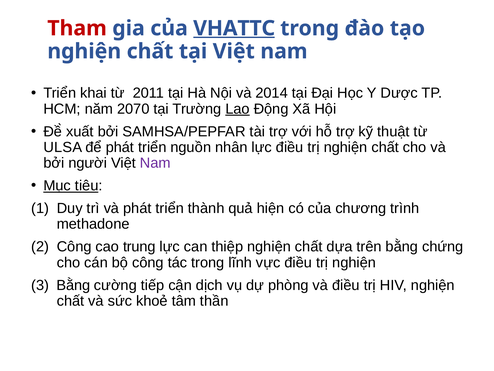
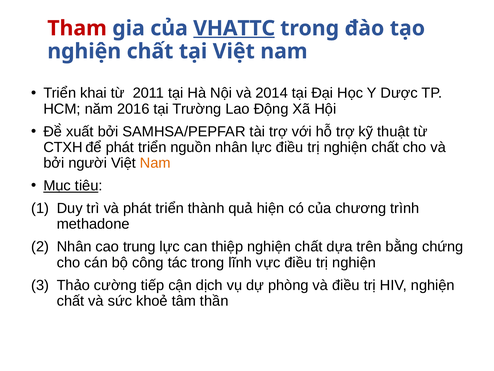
2070: 2070 -> 2016
Lao underline: present -> none
ULSA: ULSA -> CTXH
Nam at (155, 163) colour: purple -> orange
Công at (74, 246): Công -> Nhân
Bằng at (73, 285): Bằng -> Thảo
